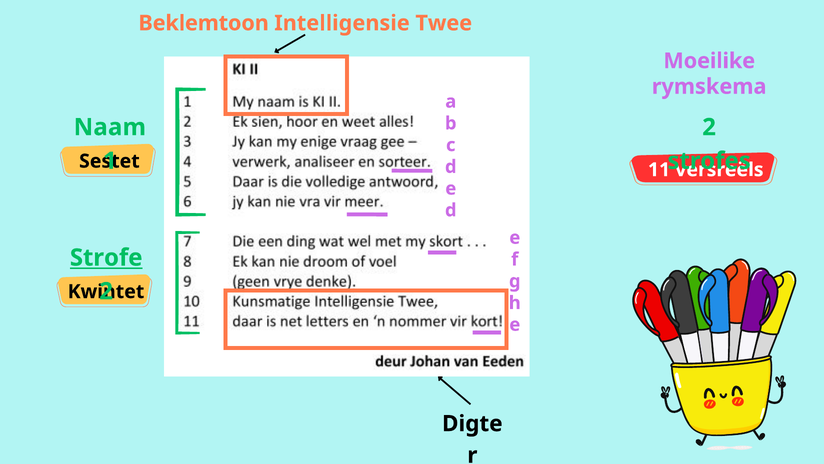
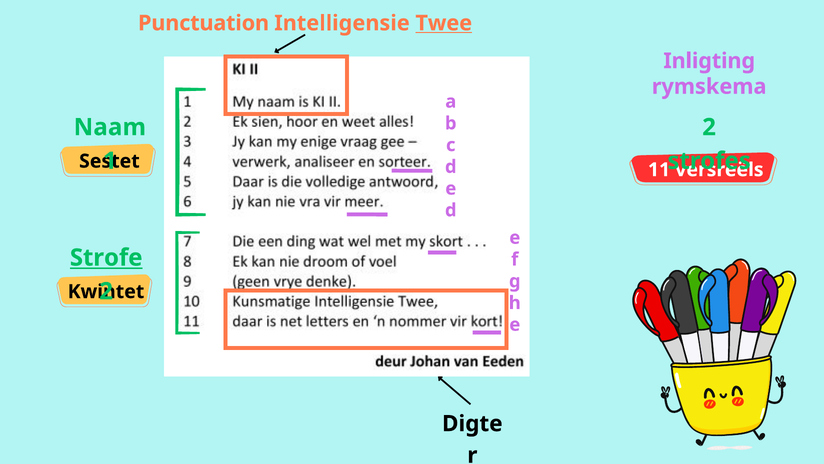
Beklemtoon: Beklemtoon -> Punctuation
Twee underline: none -> present
Moeilike: Moeilike -> Inligting
